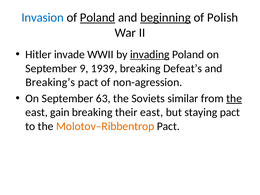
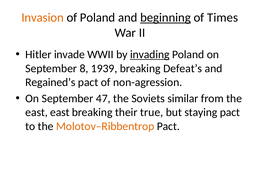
Invasion colour: blue -> orange
Poland at (98, 18) underline: present -> none
Polish: Polish -> Times
9: 9 -> 8
Breaking’s: Breaking’s -> Regained’s
63: 63 -> 47
the at (234, 98) underline: present -> none
east gain: gain -> east
their east: east -> true
